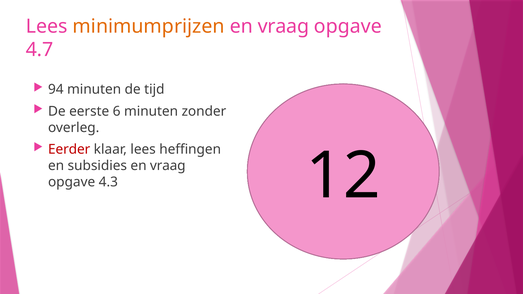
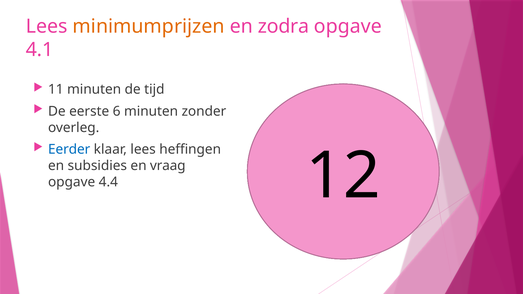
vraag at (283, 26): vraag -> zodra
4.7: 4.7 -> 4.1
94 at (56, 90): 94 -> 11
Eerder colour: red -> blue
4.3: 4.3 -> 4.4
